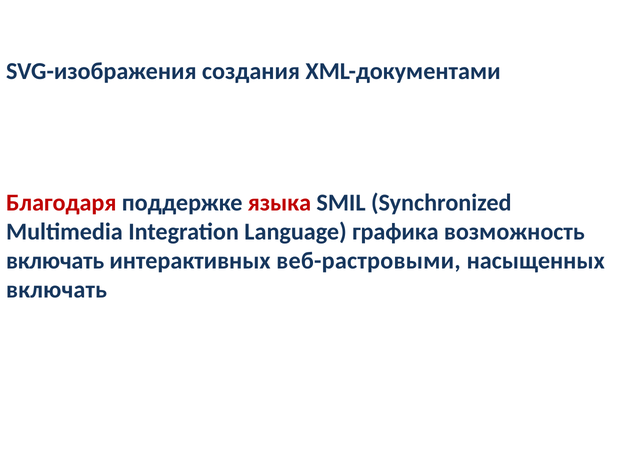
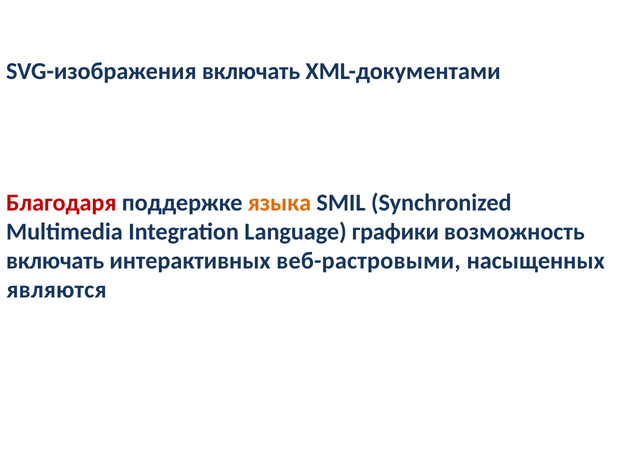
SVG-изображения создания: создания -> включать
языка colour: red -> orange
графика: графика -> графики
включать at (57, 290): включать -> являются
